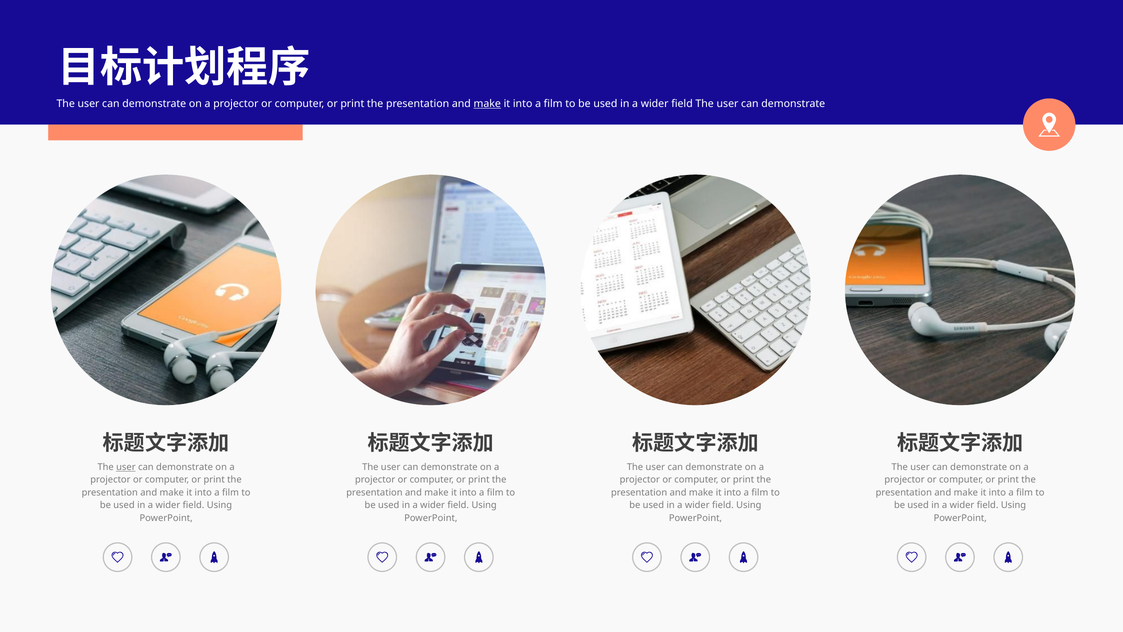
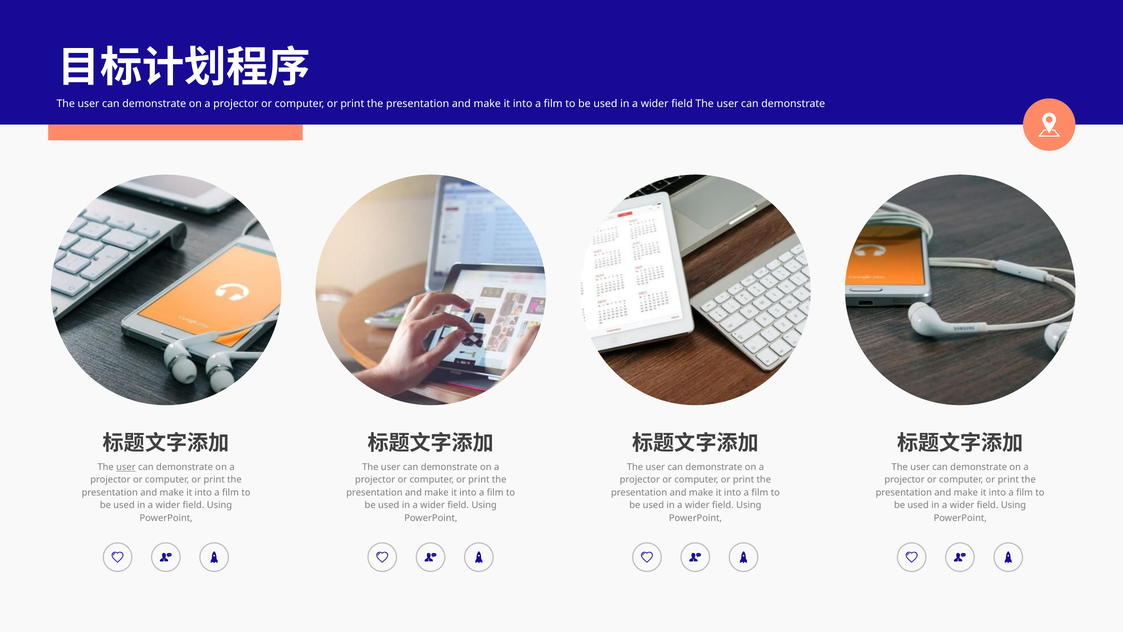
make at (487, 104) underline: present -> none
